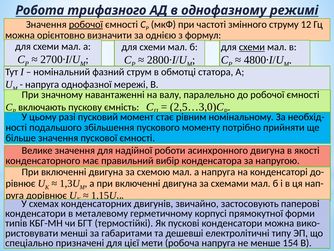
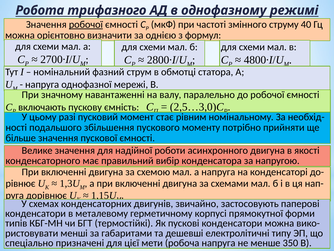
12: 12 -> 40
схеми at (252, 47) underline: present -> none
154: 154 -> 350
